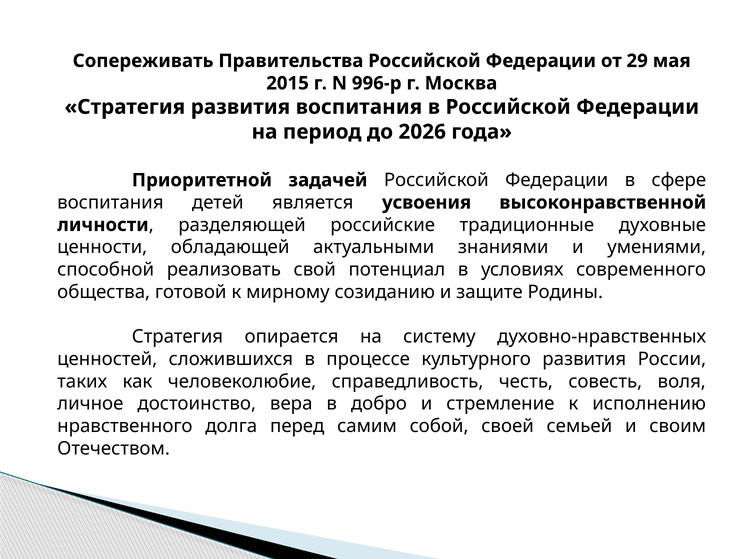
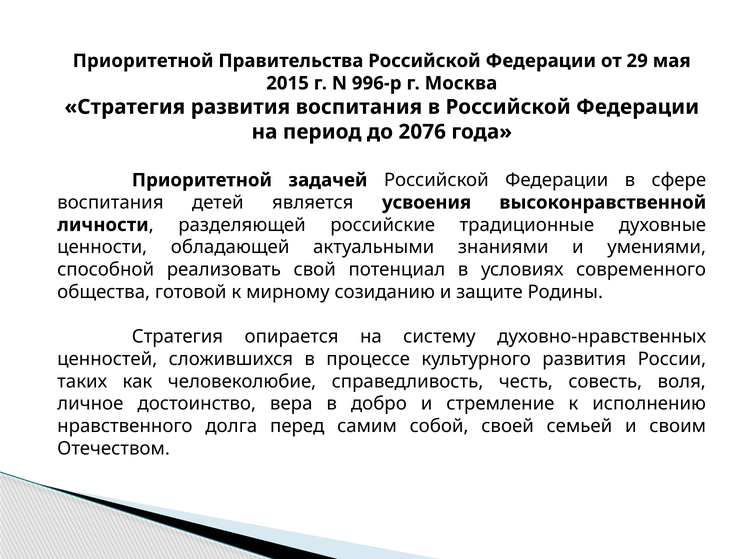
Сопереживать at (143, 61): Сопереживать -> Приоритетной
2026: 2026 -> 2076
